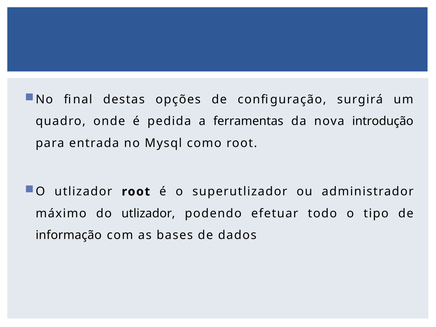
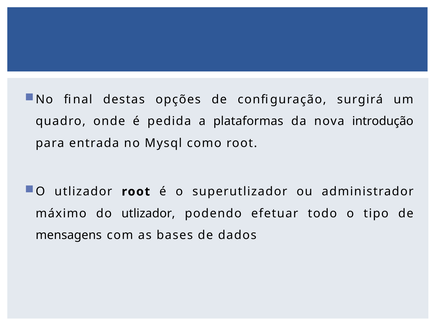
ferramentas: ferramentas -> plataformas
informação: informação -> mensagens
